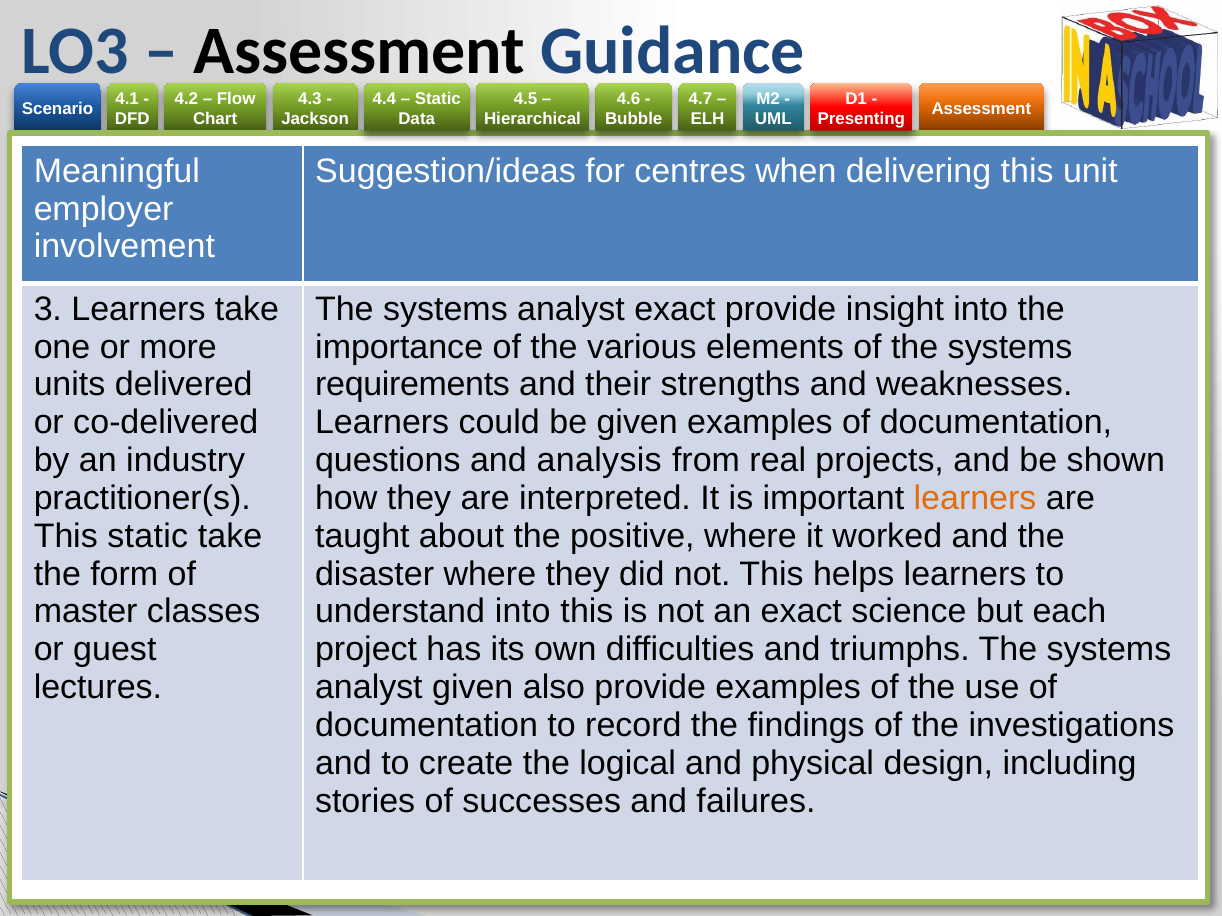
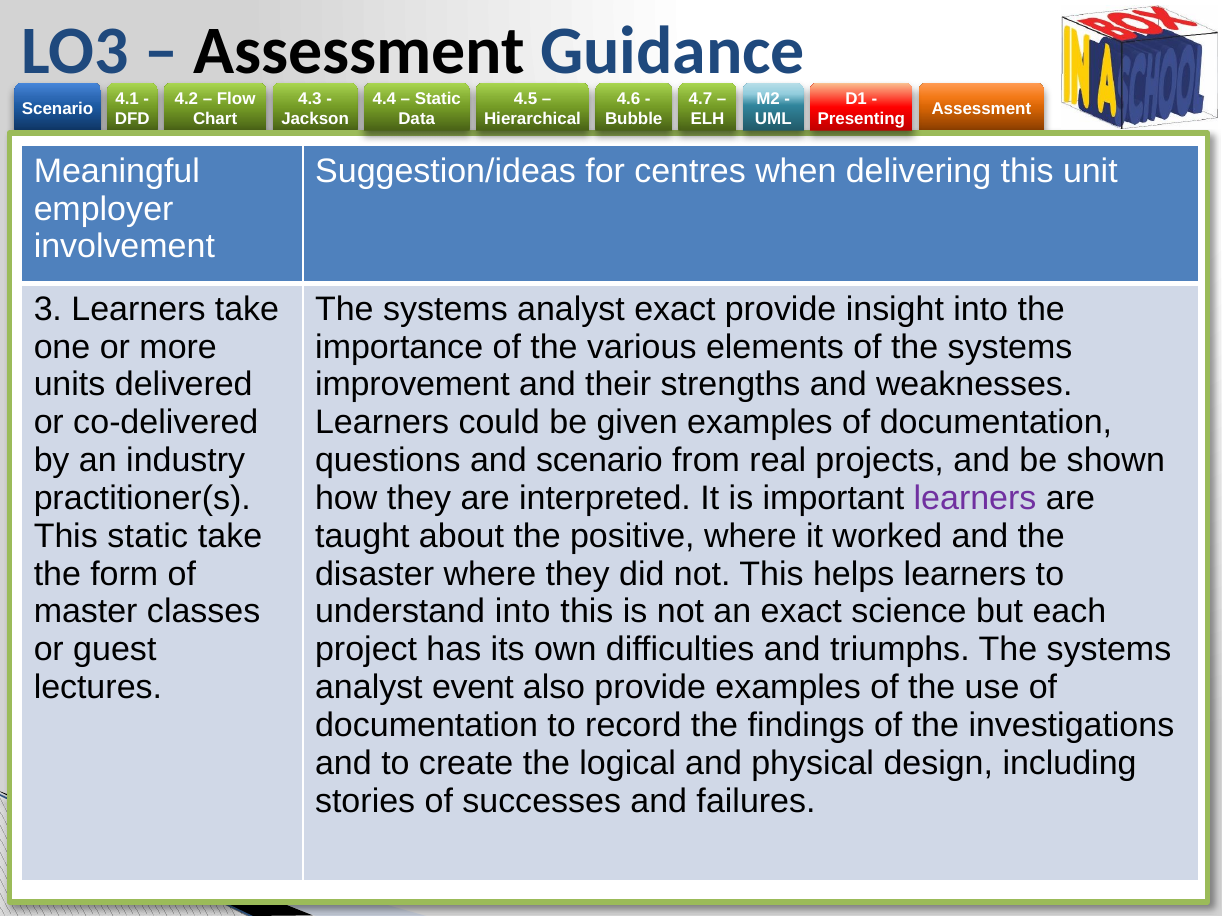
requirements: requirements -> improvement
and analysis: analysis -> scenario
learners at (975, 499) colour: orange -> purple
analyst given: given -> event
